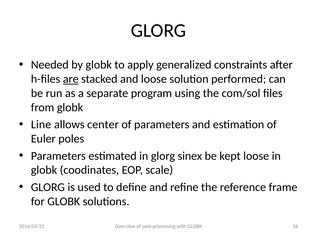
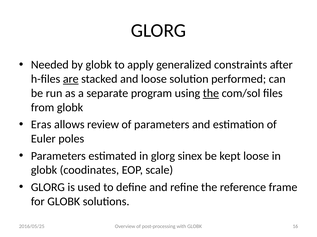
the at (211, 94) underline: none -> present
Line: Line -> Eras
center: center -> review
